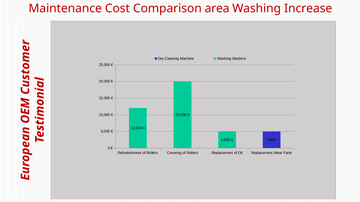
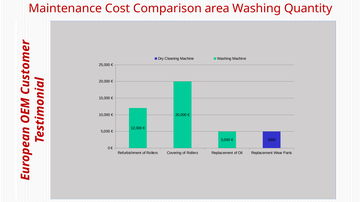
Increase: Increase -> Quantity
